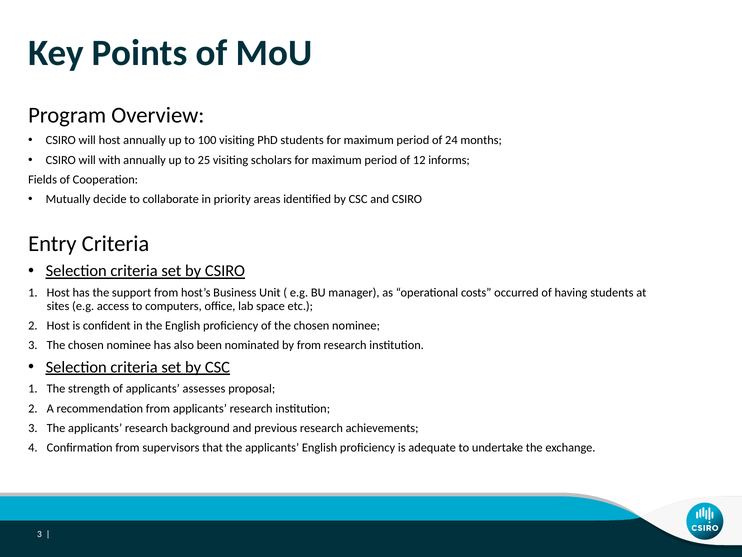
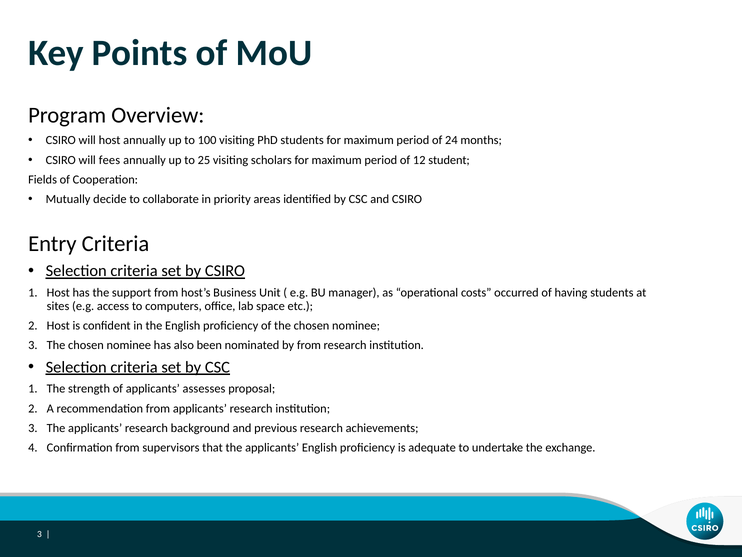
with: with -> fees
informs: informs -> student
